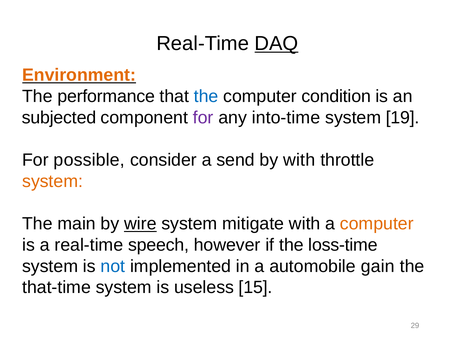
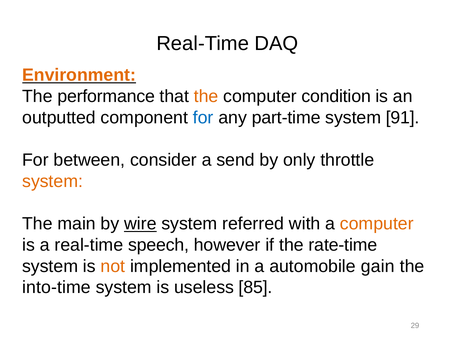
DAQ underline: present -> none
the at (206, 96) colour: blue -> orange
subjected: subjected -> outputted
for at (203, 118) colour: purple -> blue
into-time: into-time -> part-time
19: 19 -> 91
possible: possible -> between
by with: with -> only
mitigate: mitigate -> referred
loss-time: loss-time -> rate-time
not colour: blue -> orange
that-time: that-time -> into-time
15: 15 -> 85
